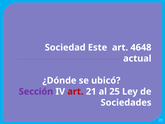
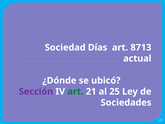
Este: Este -> Días
4648: 4648 -> 8713
art at (75, 91) colour: red -> green
